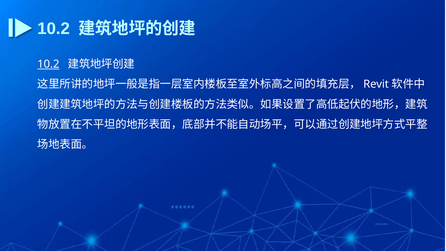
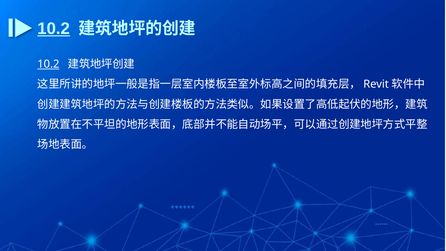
10.2 at (54, 29) underline: none -> present
